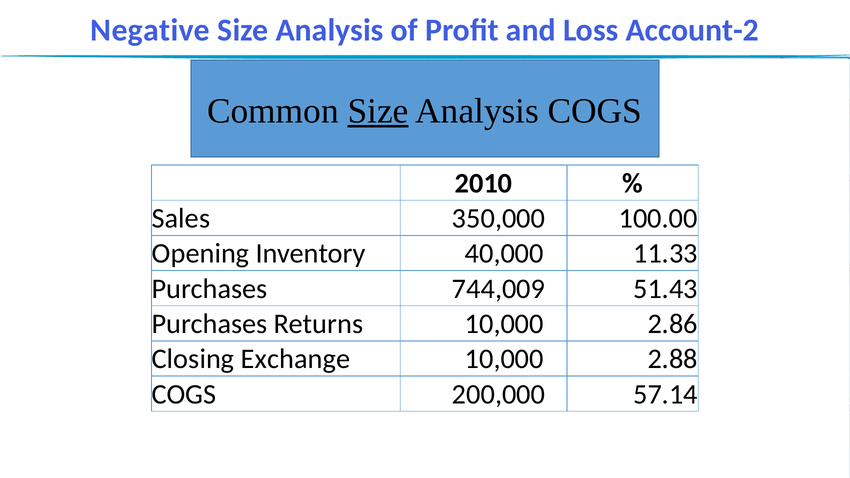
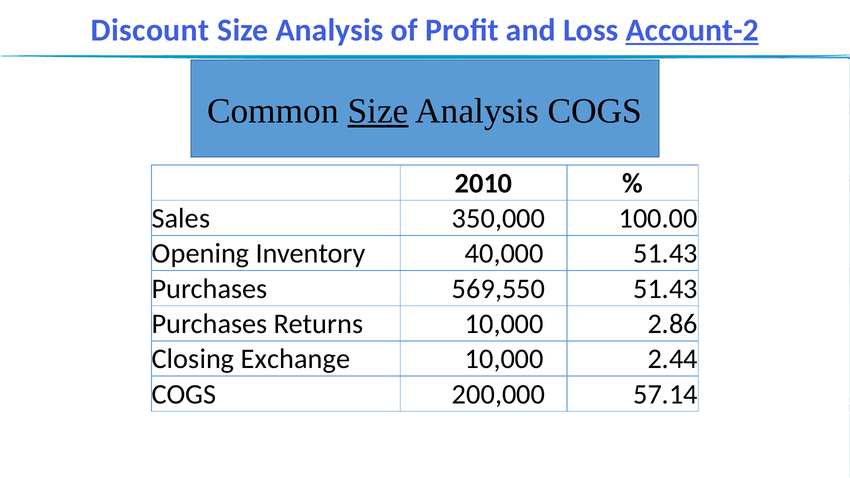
Negative: Negative -> Discount
Account-2 underline: none -> present
40,000 11.33: 11.33 -> 51.43
744,009: 744,009 -> 569,550
2.88: 2.88 -> 2.44
